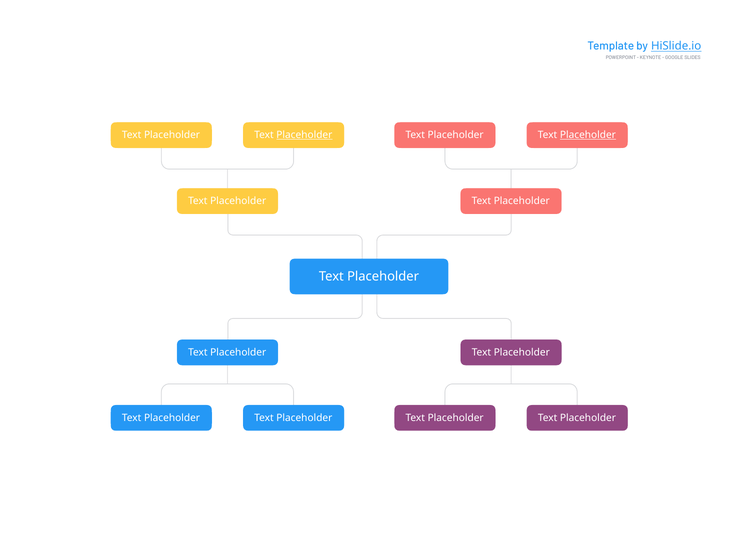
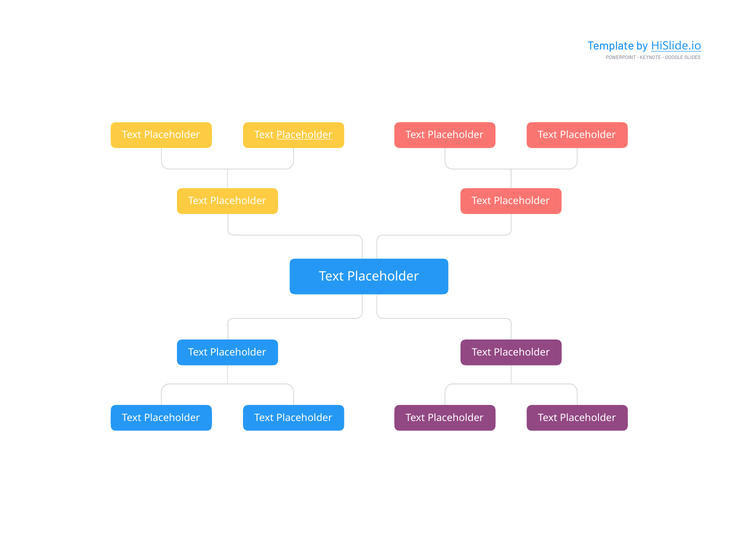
Placeholder at (588, 135) underline: present -> none
